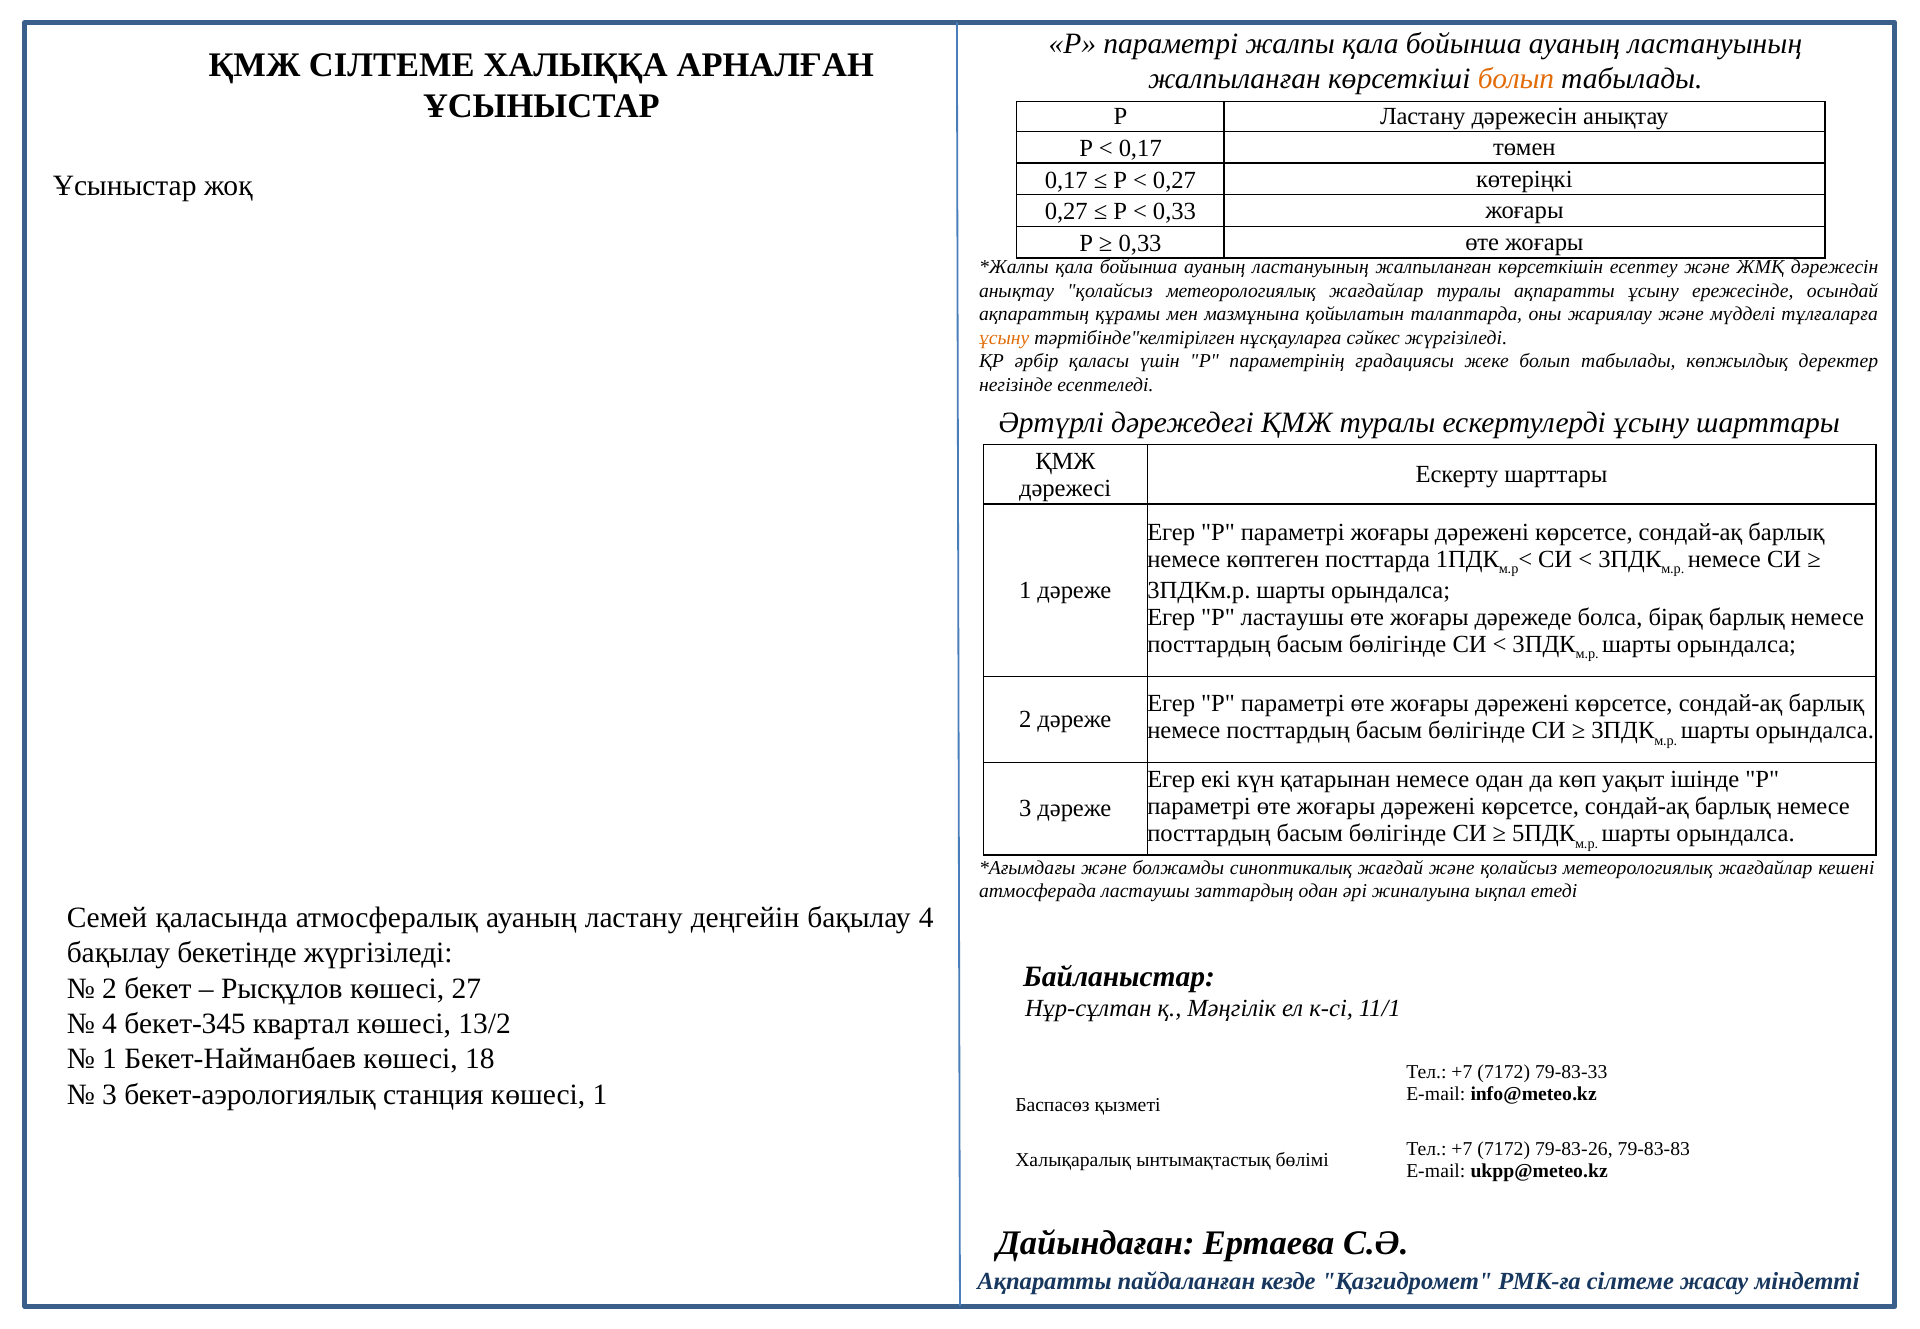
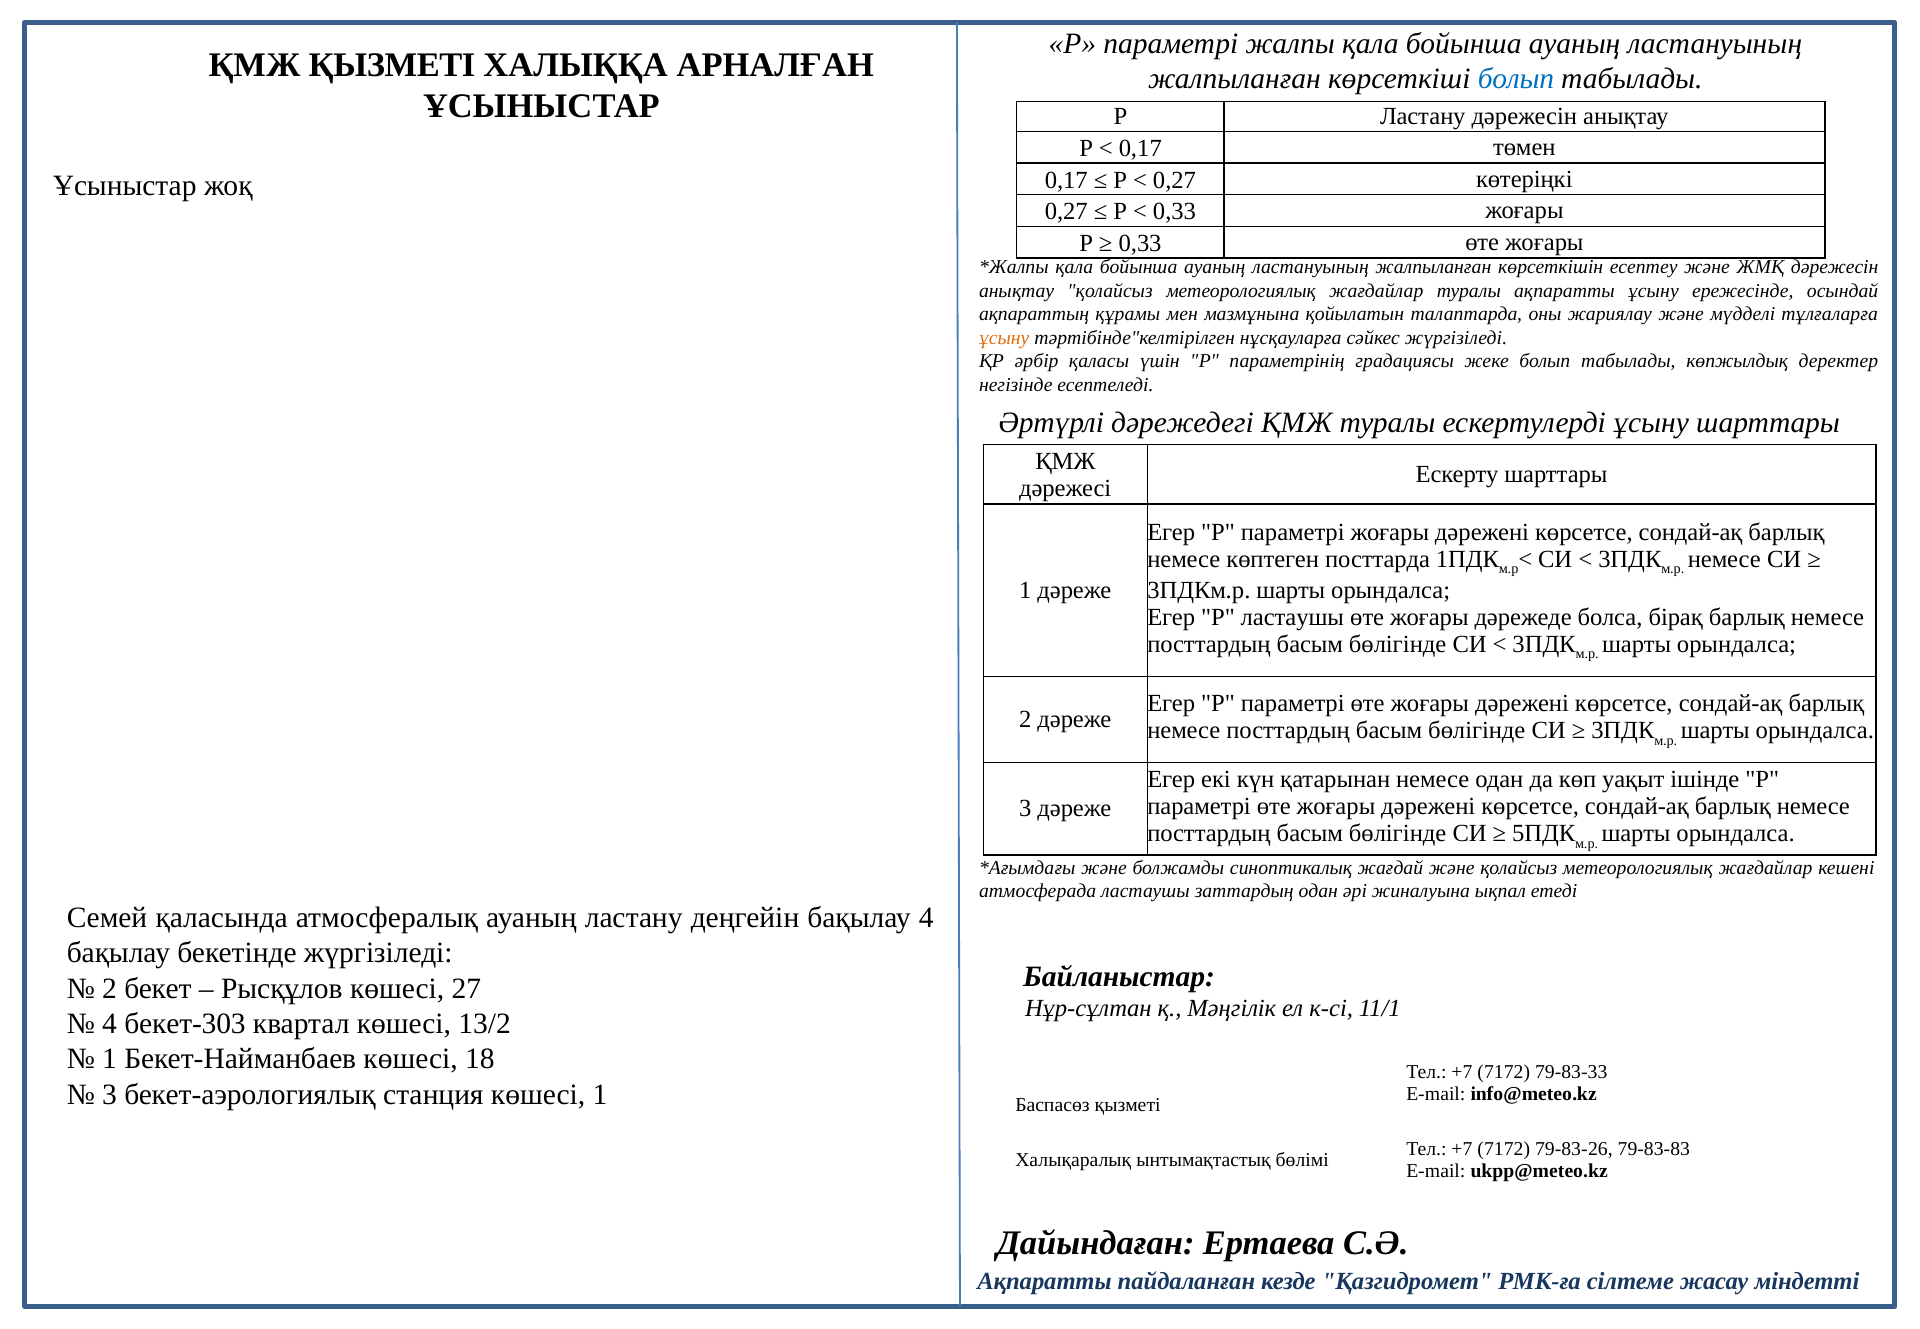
ҚМЖ СІЛТЕМЕ: СІЛТЕМЕ -> ҚЫЗМЕТІ
болып at (1516, 79) colour: orange -> blue
бекет-345: бекет-345 -> бекет-303
